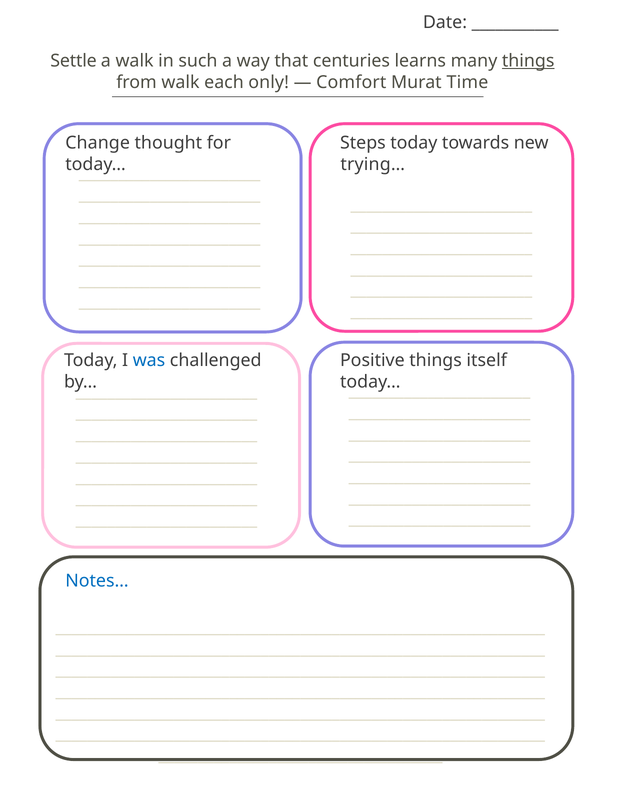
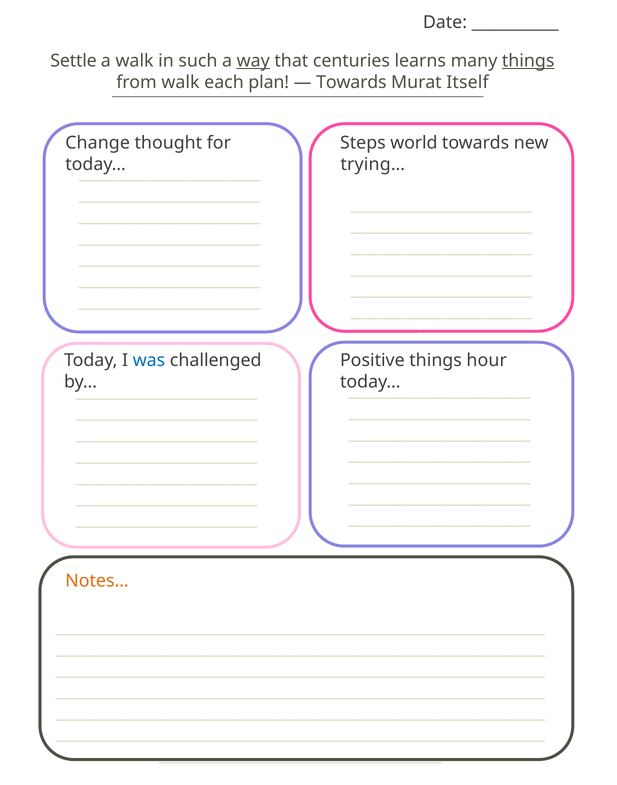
way underline: none -> present
only: only -> plan
Comfort at (351, 82): Comfort -> Towards
Time: Time -> Itself
Steps today: today -> world
itself: itself -> hour
Notes… colour: blue -> orange
